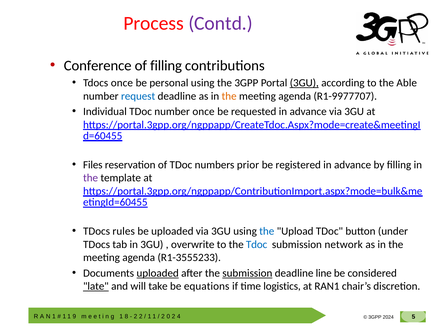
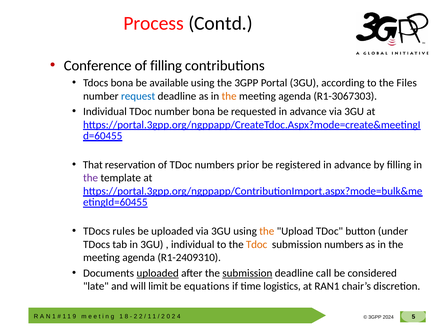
Contd colour: purple -> black
Tdocs once: once -> bona
personal: personal -> available
3GU at (304, 83) underline: present -> none
Able: Able -> Files
R1-9977707: R1-9977707 -> R1-3067303
number once: once -> bona
Files: Files -> That
the at (267, 231) colour: blue -> orange
overwrite at (193, 244): overwrite -> individual
Tdoc at (257, 244) colour: blue -> orange
submission network: network -> numbers
R1-3555233: R1-3555233 -> R1-2409310
line: line -> call
late underline: present -> none
take: take -> limit
